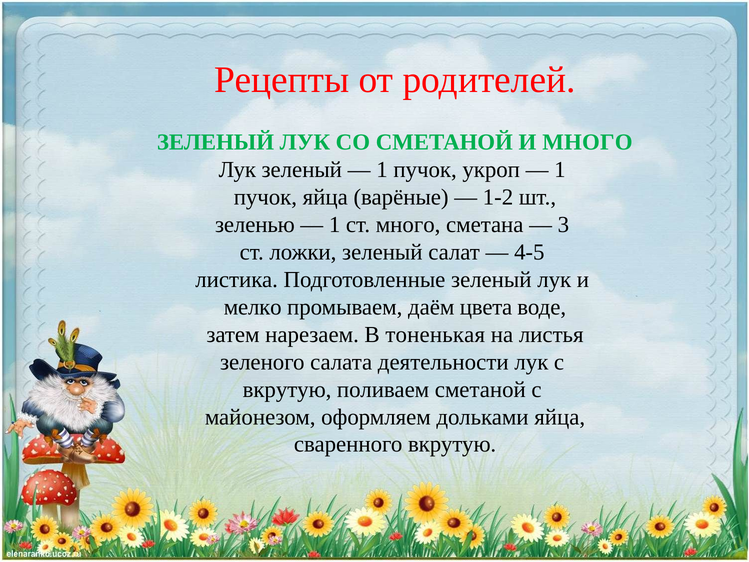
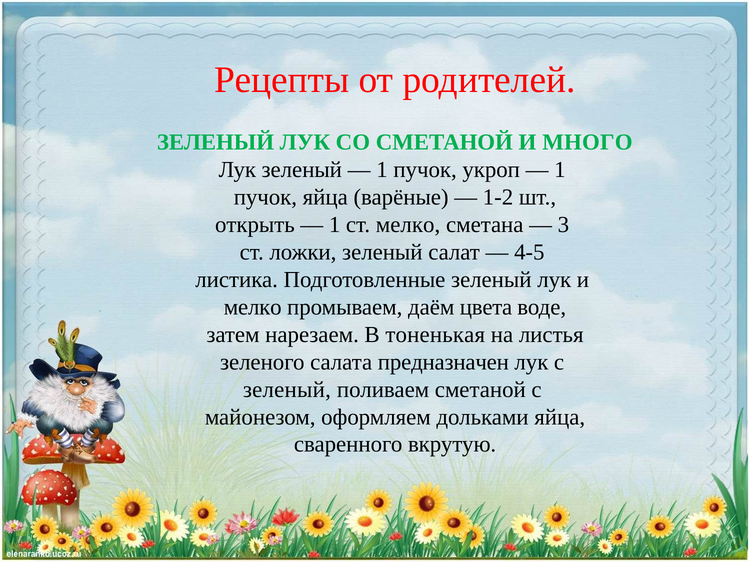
зеленью: зеленью -> открыть
ст много: много -> мелко
деятельности: деятельности -> предназначен
вкрутую at (287, 389): вкрутую -> зеленый
